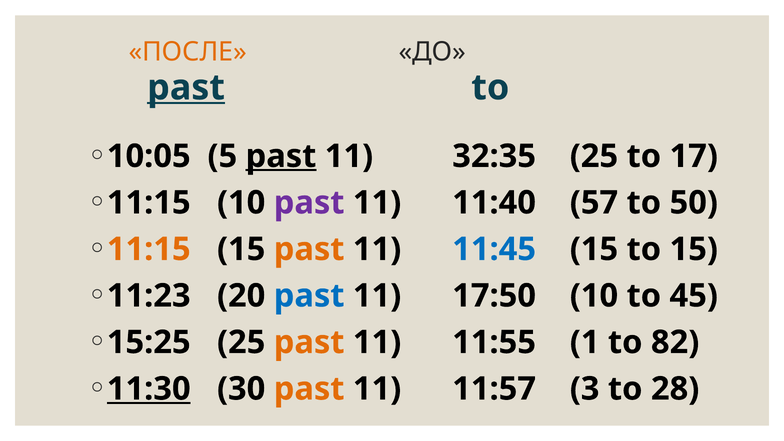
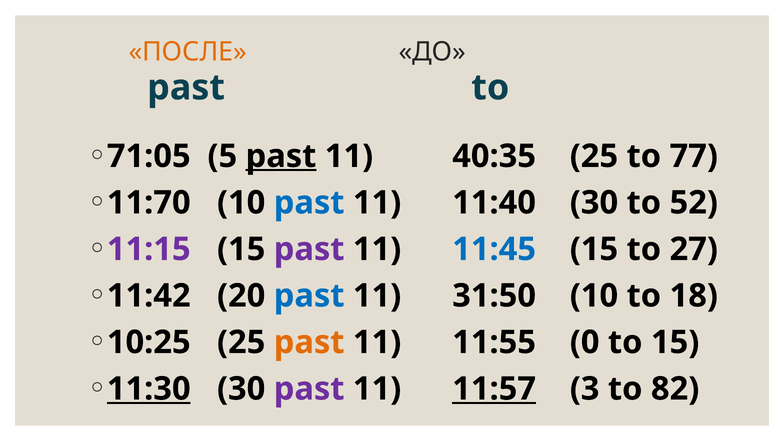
past at (186, 88) underline: present -> none
10:05: 10:05 -> 71:05
32:35: 32:35 -> 40:35
17: 17 -> 77
11:15 at (149, 203): 11:15 -> 11:70
past at (309, 203) colour: purple -> blue
11:40 57: 57 -> 30
50: 50 -> 52
11:15 at (149, 249) colour: orange -> purple
past at (309, 249) colour: orange -> purple
to 15: 15 -> 27
11:23: 11:23 -> 11:42
17:50: 17:50 -> 31:50
45: 45 -> 18
15:25: 15:25 -> 10:25
1: 1 -> 0
to 82: 82 -> 15
past at (309, 389) colour: orange -> purple
11:57 underline: none -> present
28: 28 -> 82
